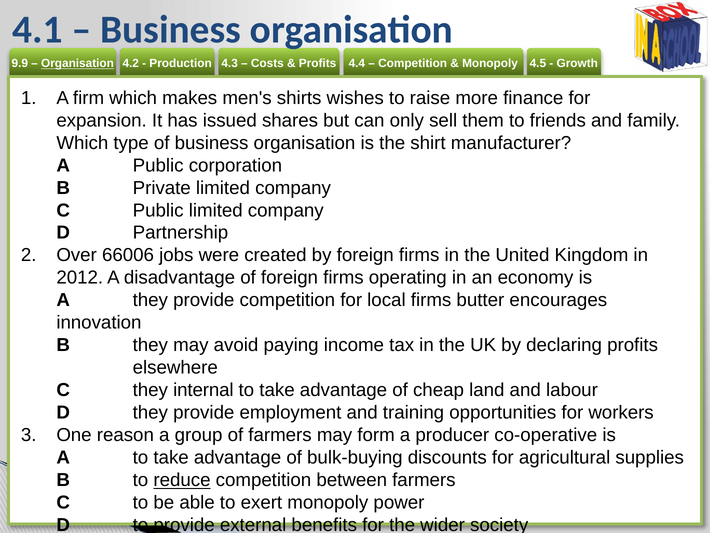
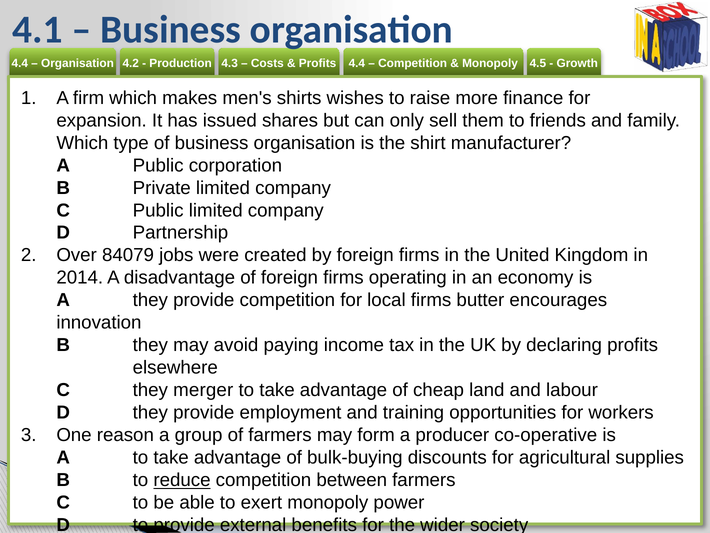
9.9 at (20, 64): 9.9 -> 4.4
Organisation at (77, 64) underline: present -> none
66006: 66006 -> 84079
2012: 2012 -> 2014
internal: internal -> merger
